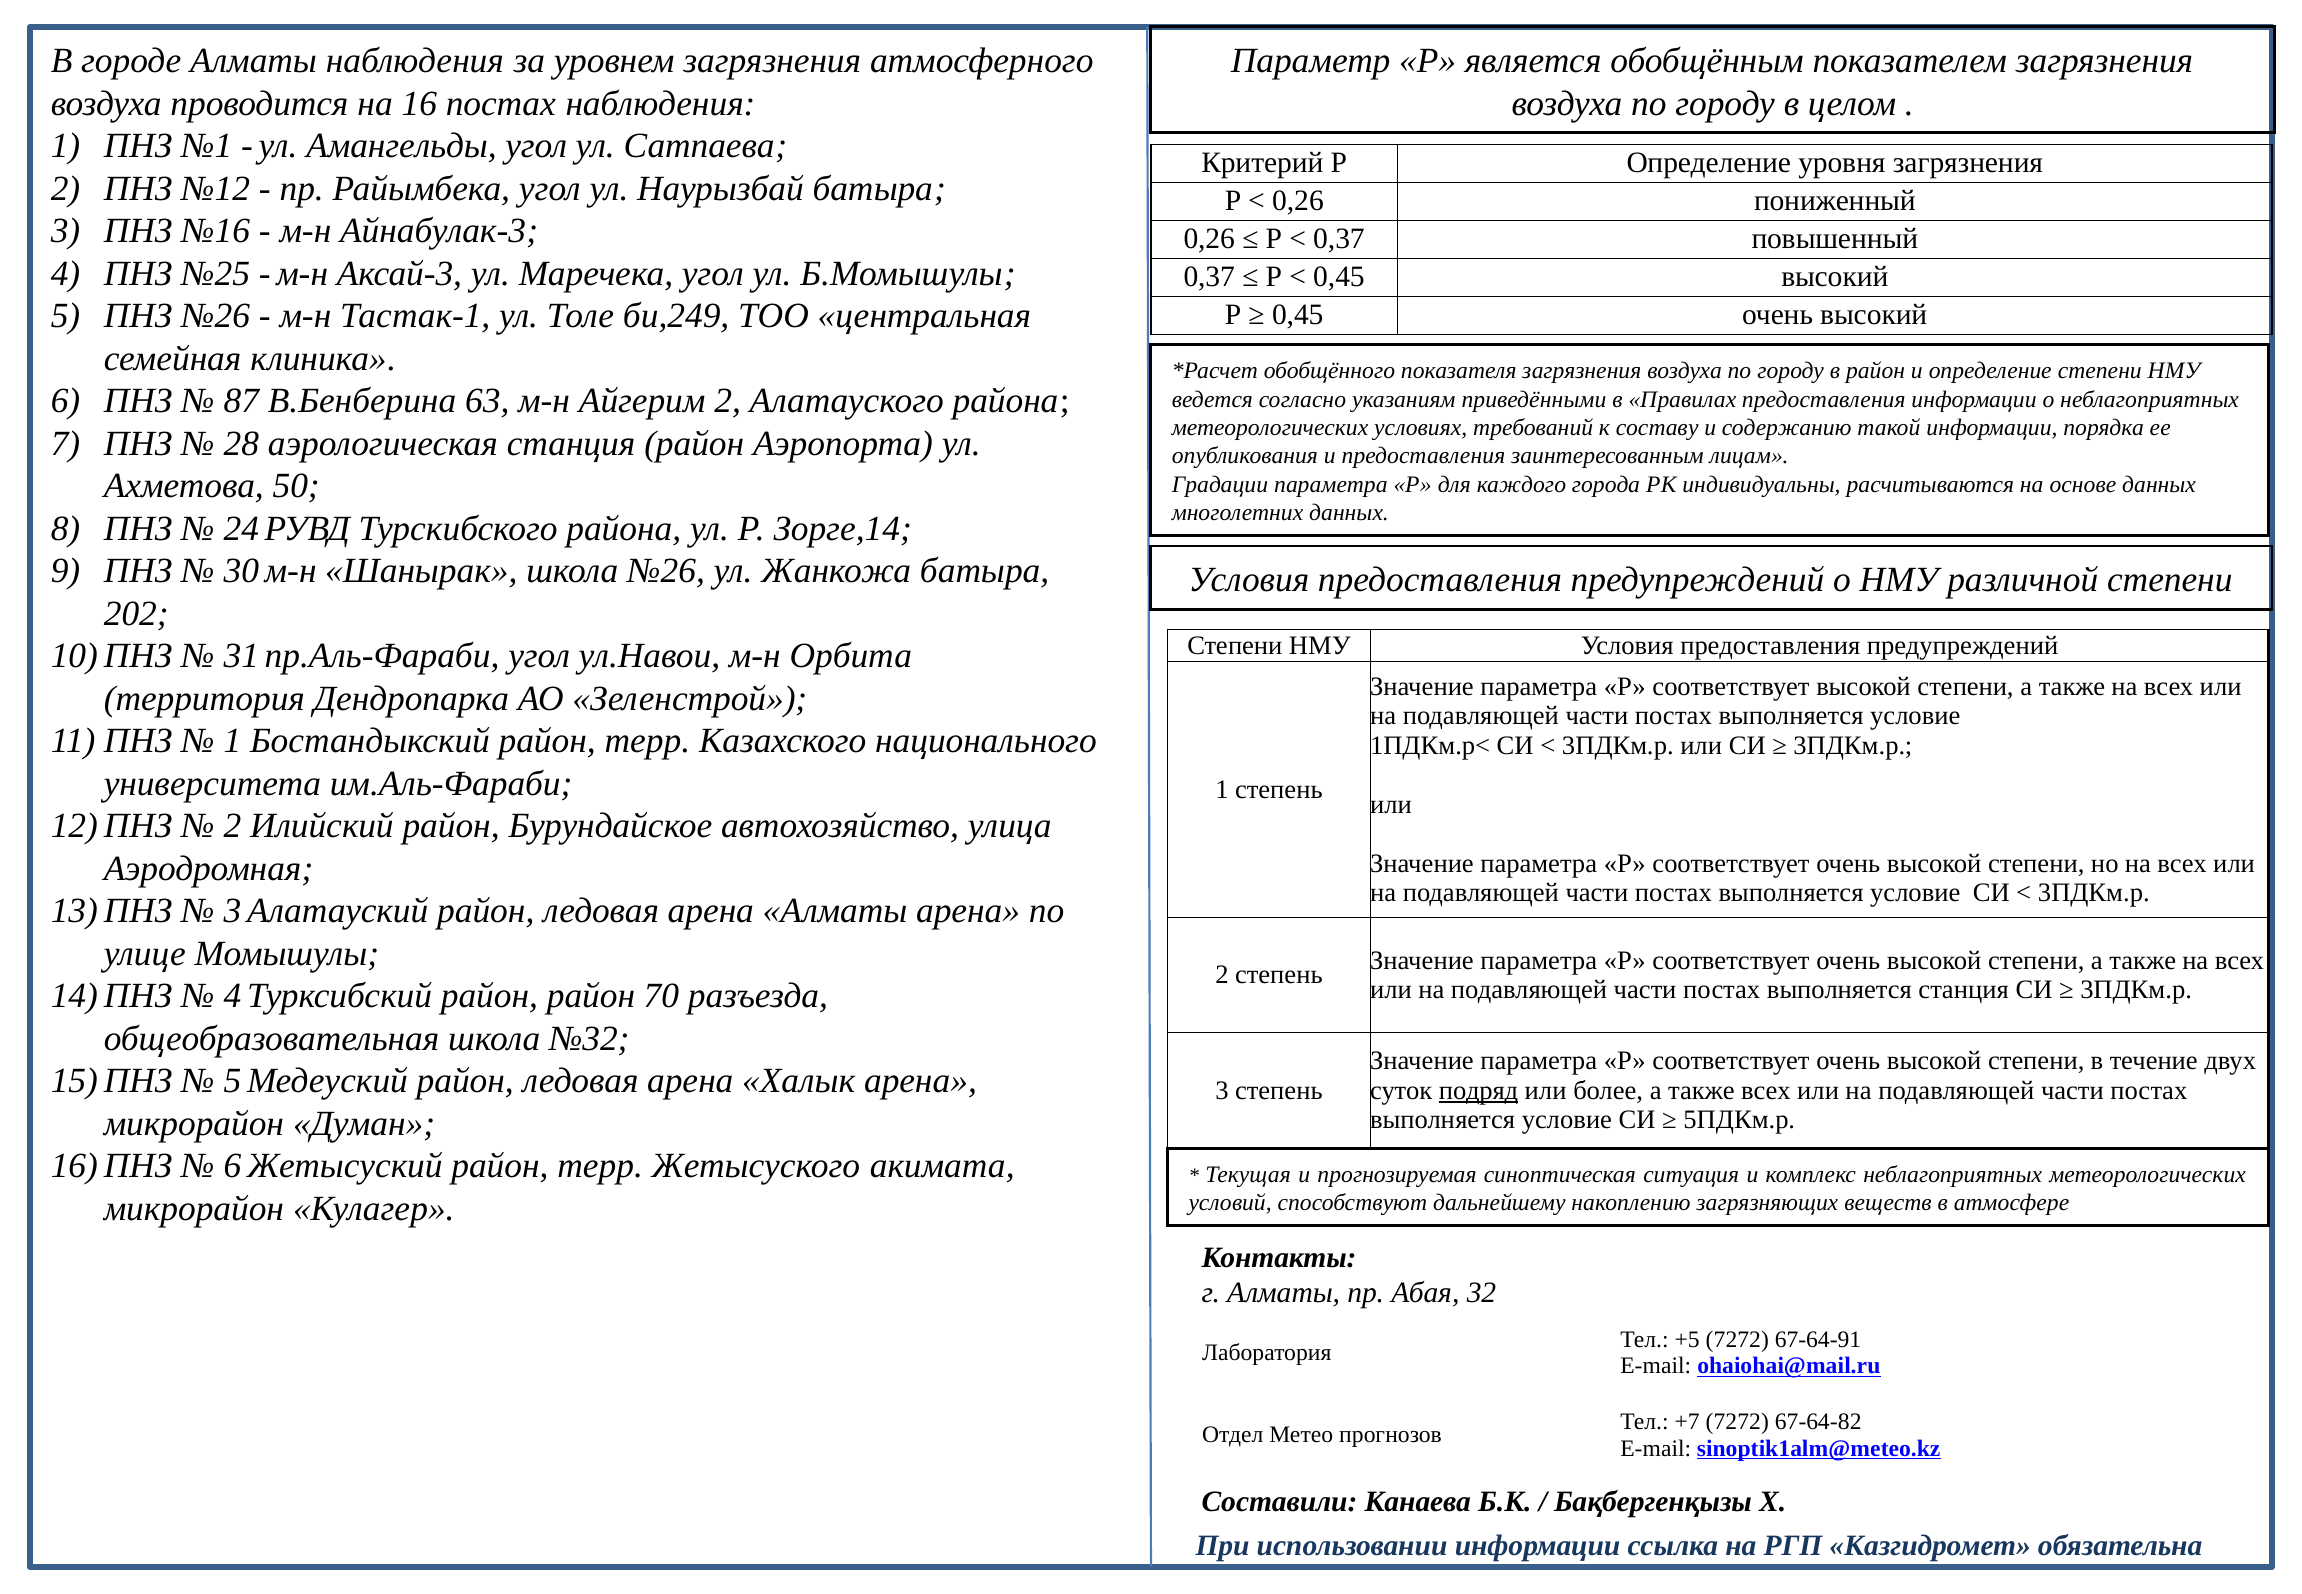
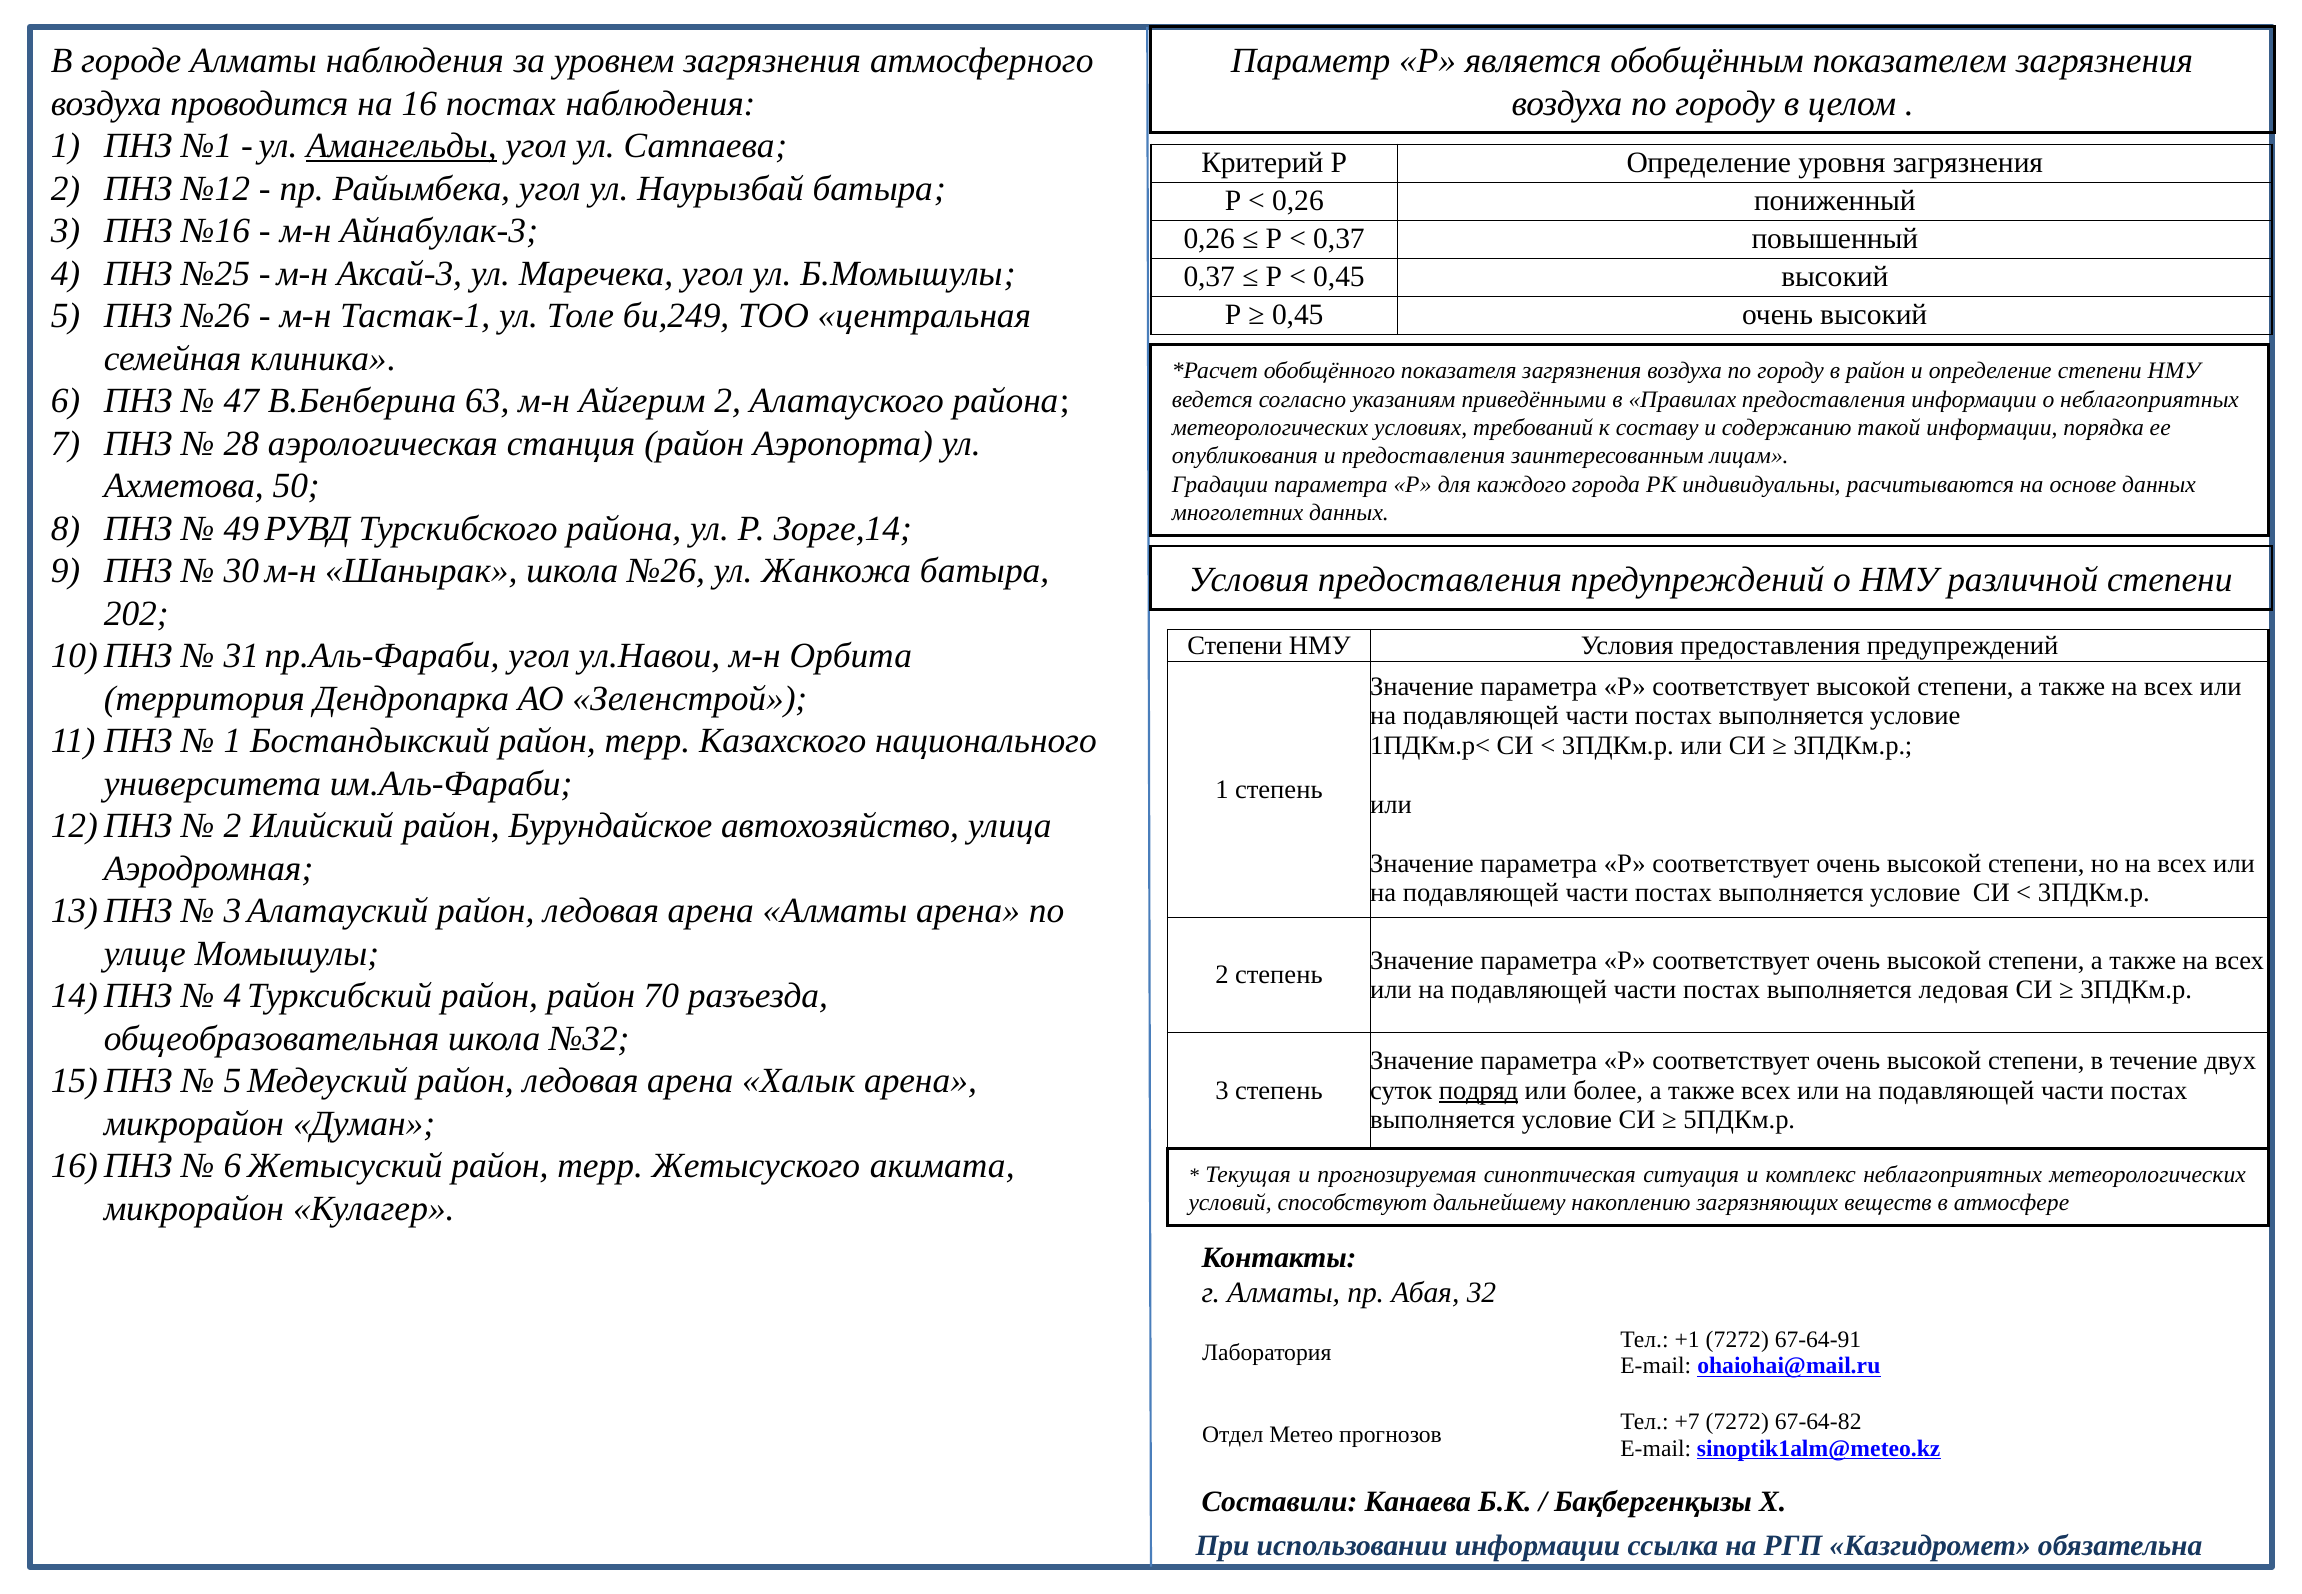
Амангельды underline: none -> present
87: 87 -> 47
24: 24 -> 49
выполняется станция: станция -> ледовая
+5: +5 -> +1
